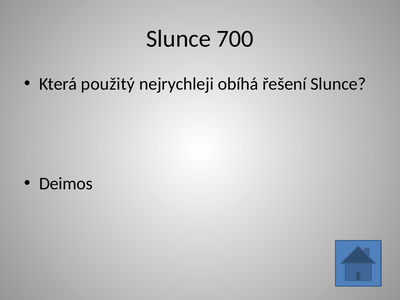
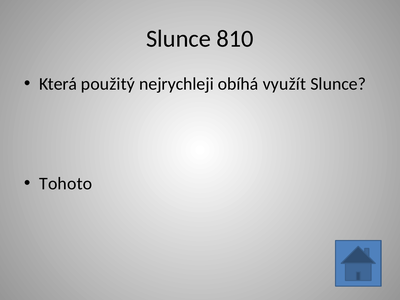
700: 700 -> 810
řešení: řešení -> využít
Deimos: Deimos -> Tohoto
